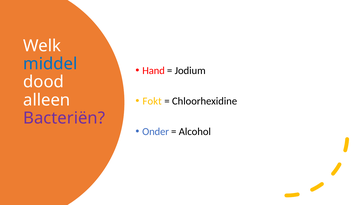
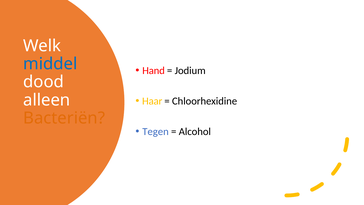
Fokt: Fokt -> Haar
Bacteriën colour: purple -> orange
Onder: Onder -> Tegen
